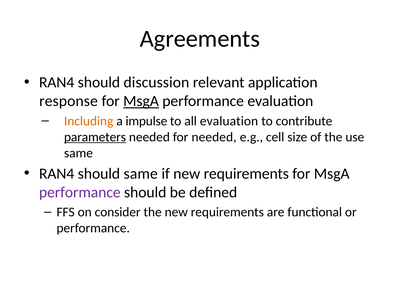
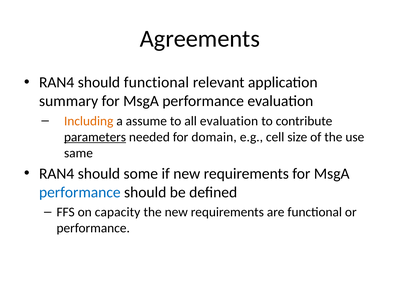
should discussion: discussion -> functional
response: response -> summary
MsgA at (141, 101) underline: present -> none
impulse: impulse -> assume
for needed: needed -> domain
should same: same -> some
performance at (80, 192) colour: purple -> blue
consider: consider -> capacity
